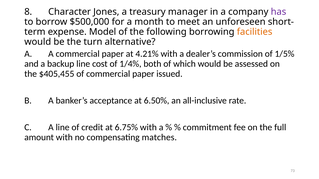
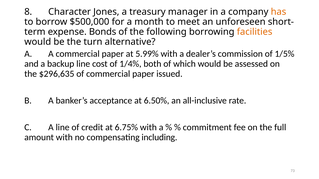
has colour: purple -> orange
Model: Model -> Bonds
4.21%: 4.21% -> 5.99%
$405,455: $405,455 -> $296,635
matches: matches -> including
